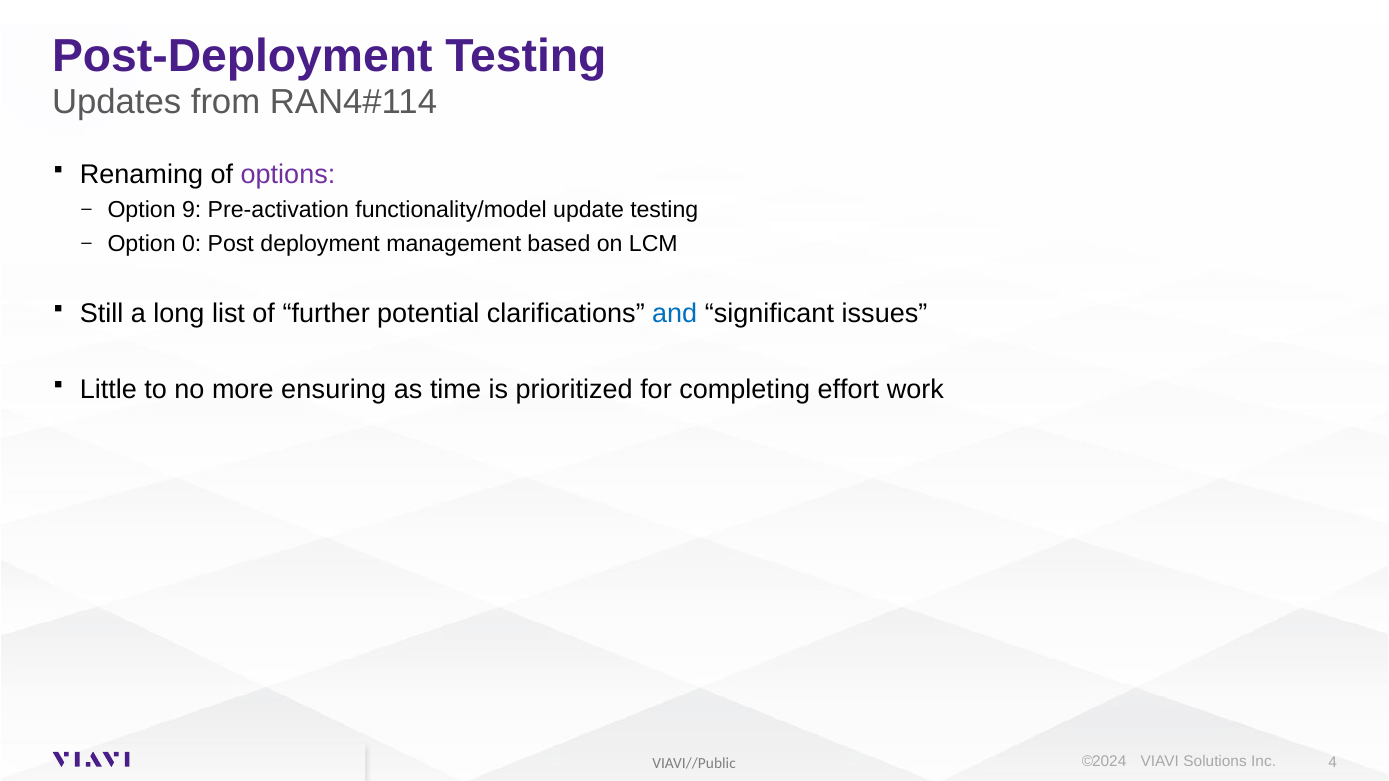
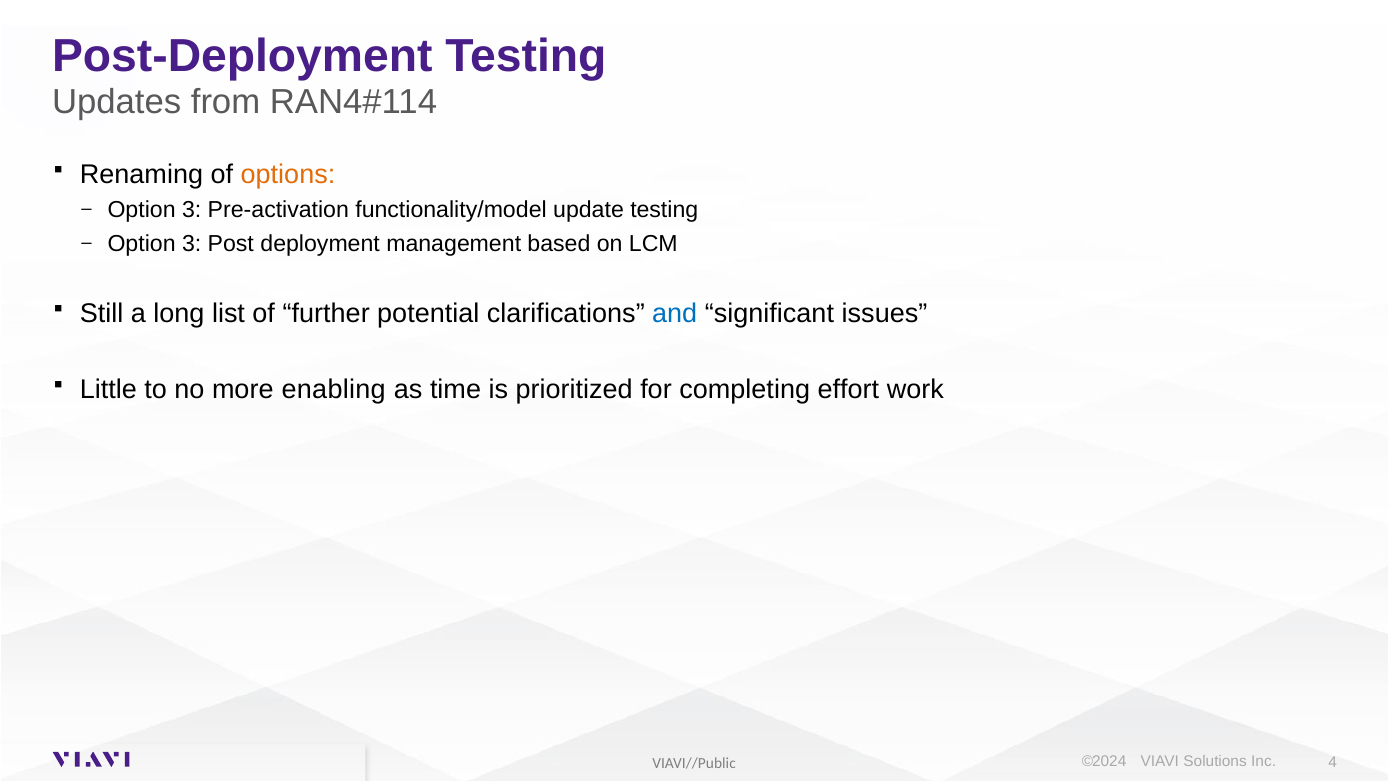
options colour: purple -> orange
9 at (192, 210): 9 -> 3
0 at (192, 243): 0 -> 3
ensuring: ensuring -> enabling
